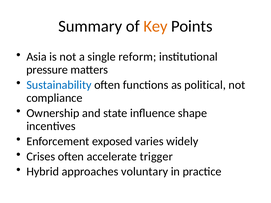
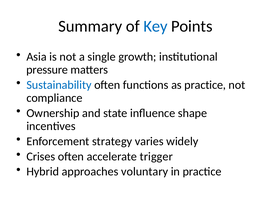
Key colour: orange -> blue
reform: reform -> growth
as political: political -> practice
exposed: exposed -> strategy
